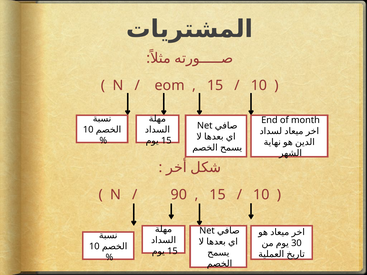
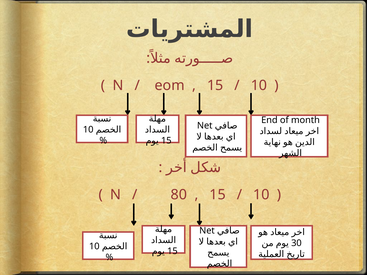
90: 90 -> 80
